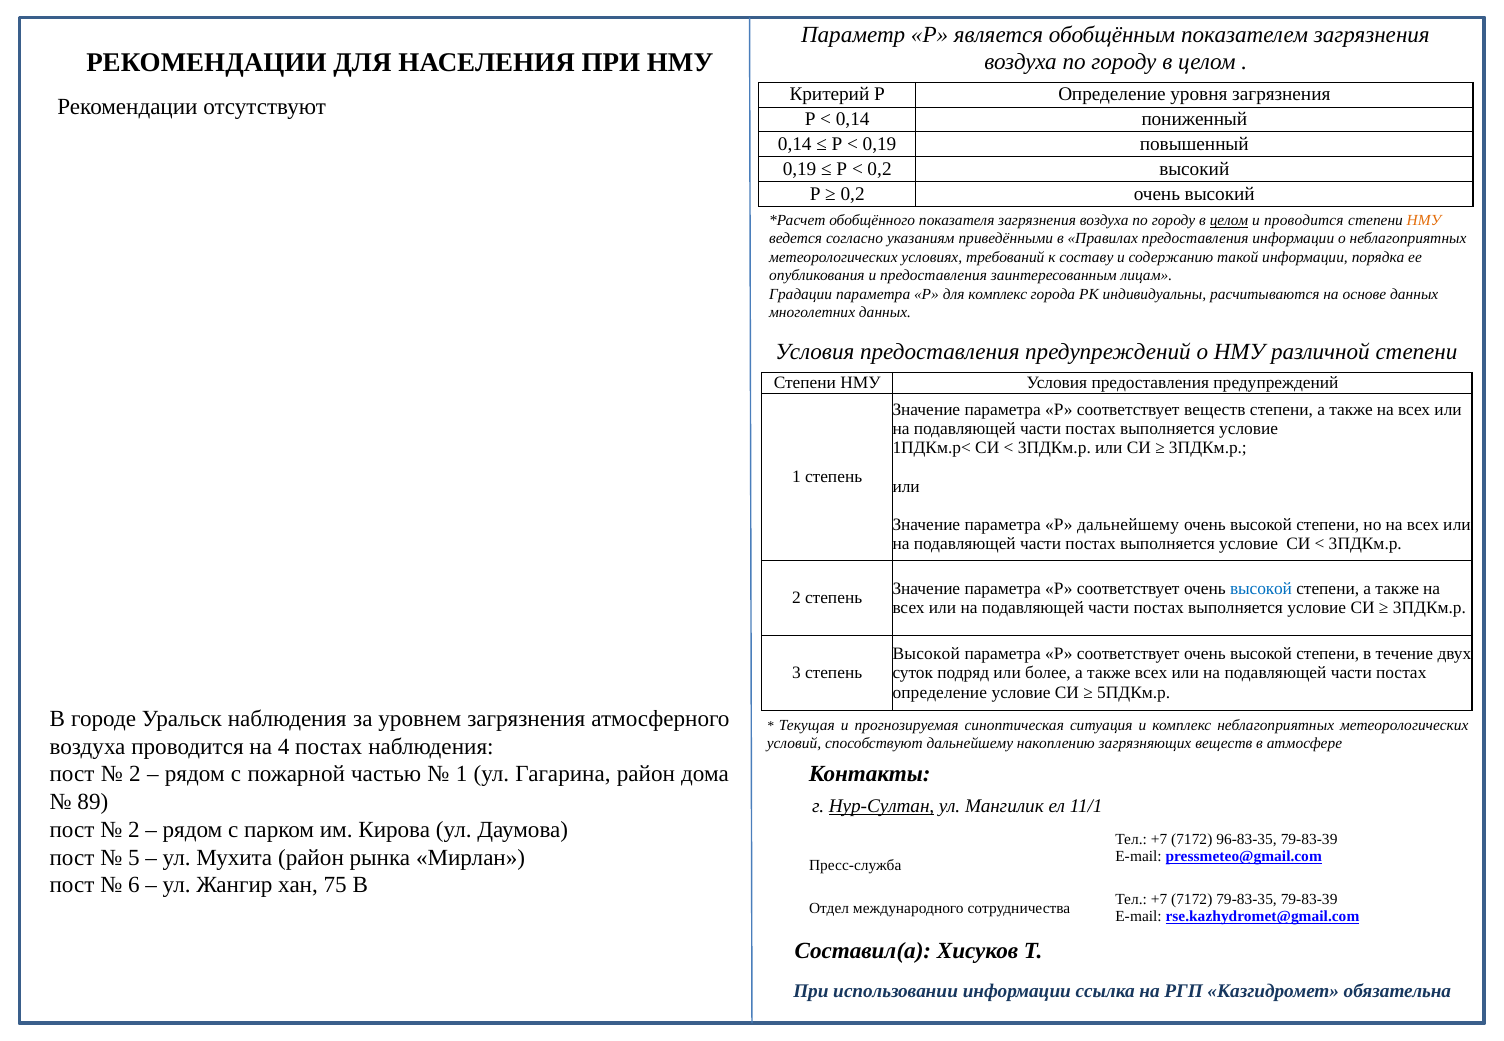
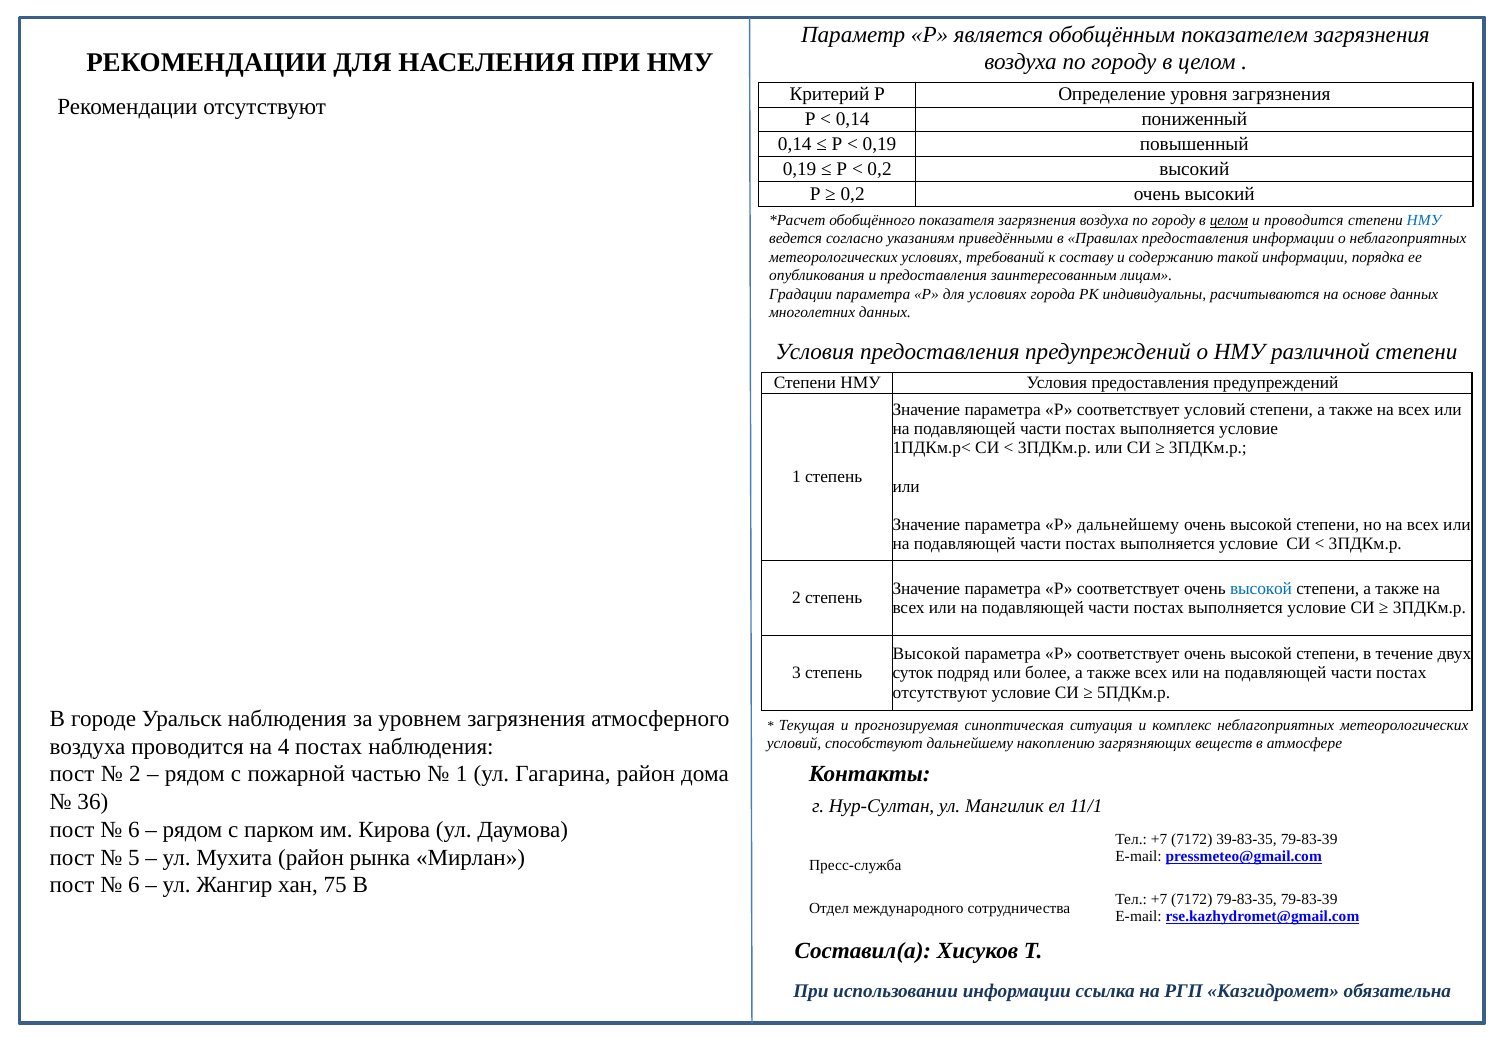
НМУ at (1424, 220) colour: orange -> blue
для комплекс: комплекс -> условиях
соответствует веществ: веществ -> условий
определение at (940, 693): определение -> отсутствуют
89: 89 -> 36
Нур-Султан underline: present -> none
2 at (134, 830): 2 -> 6
96-83-35: 96-83-35 -> 39-83-35
